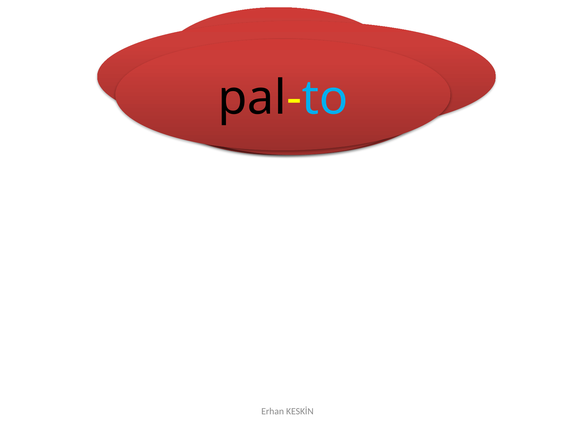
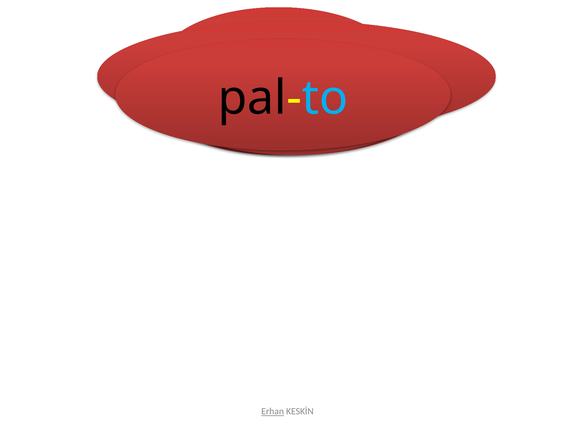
Erhan underline: none -> present
